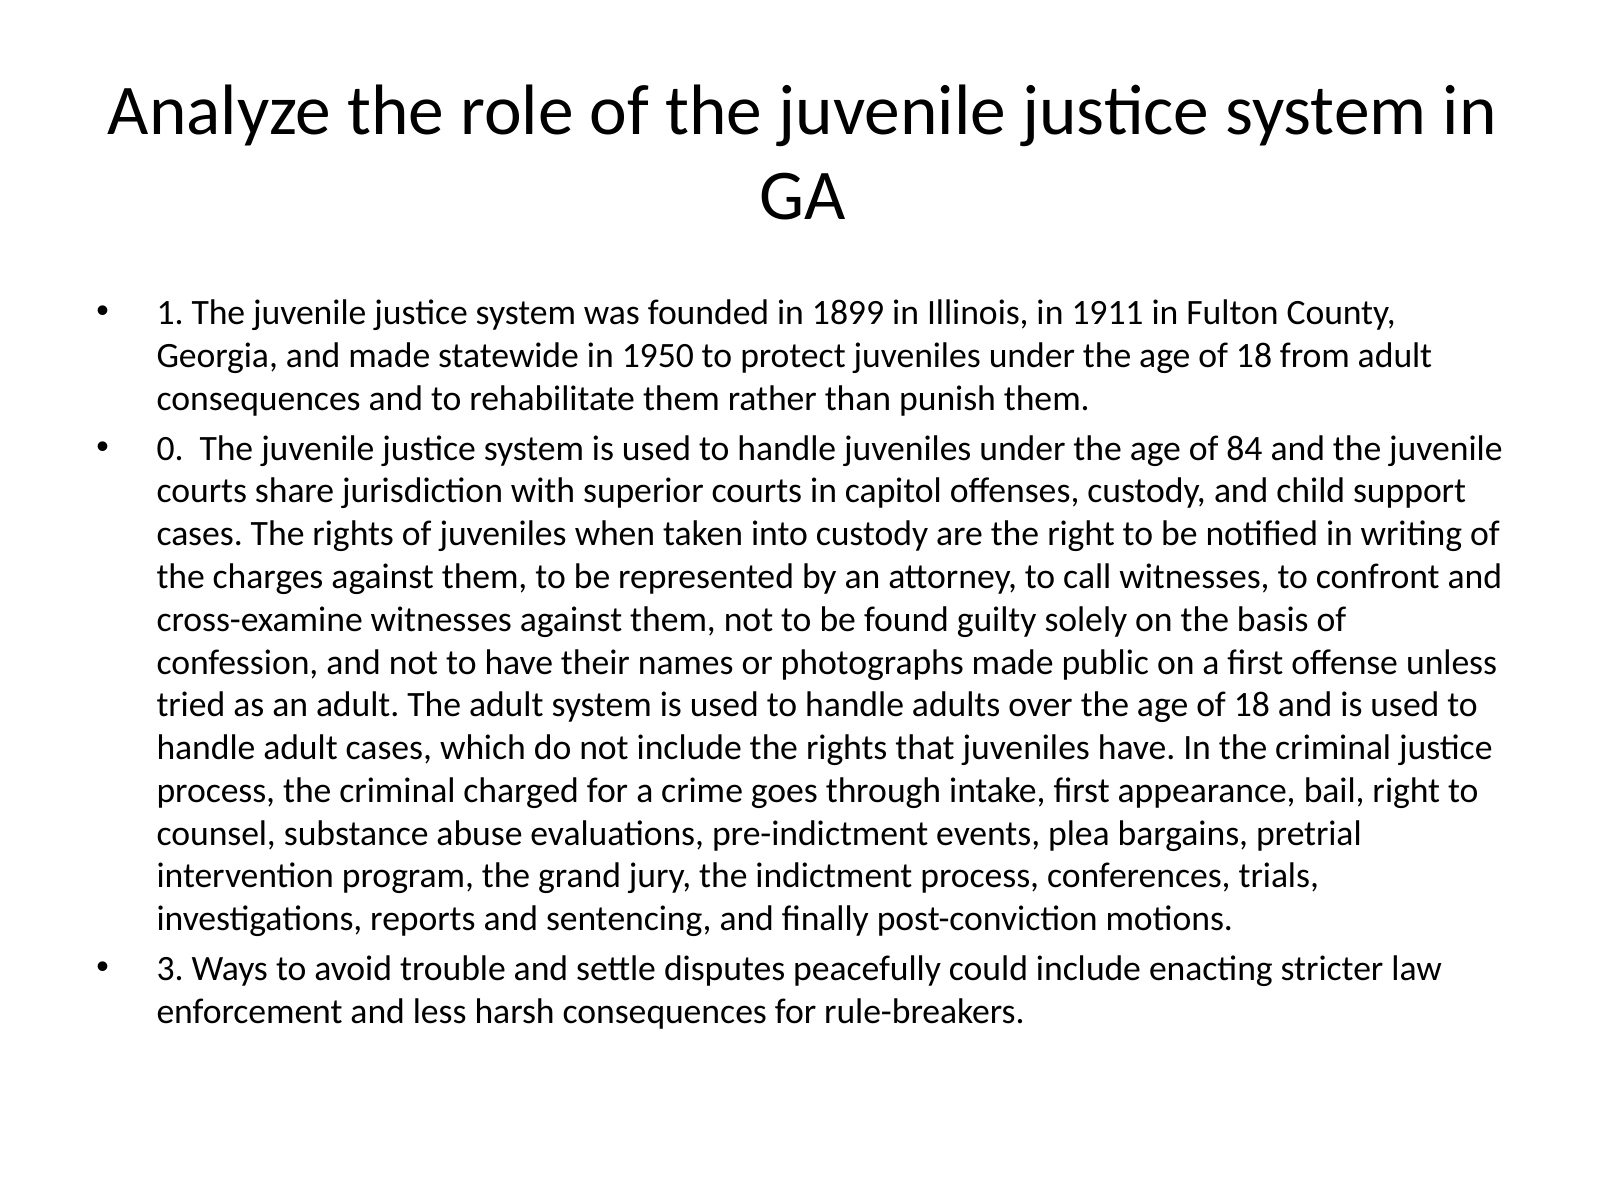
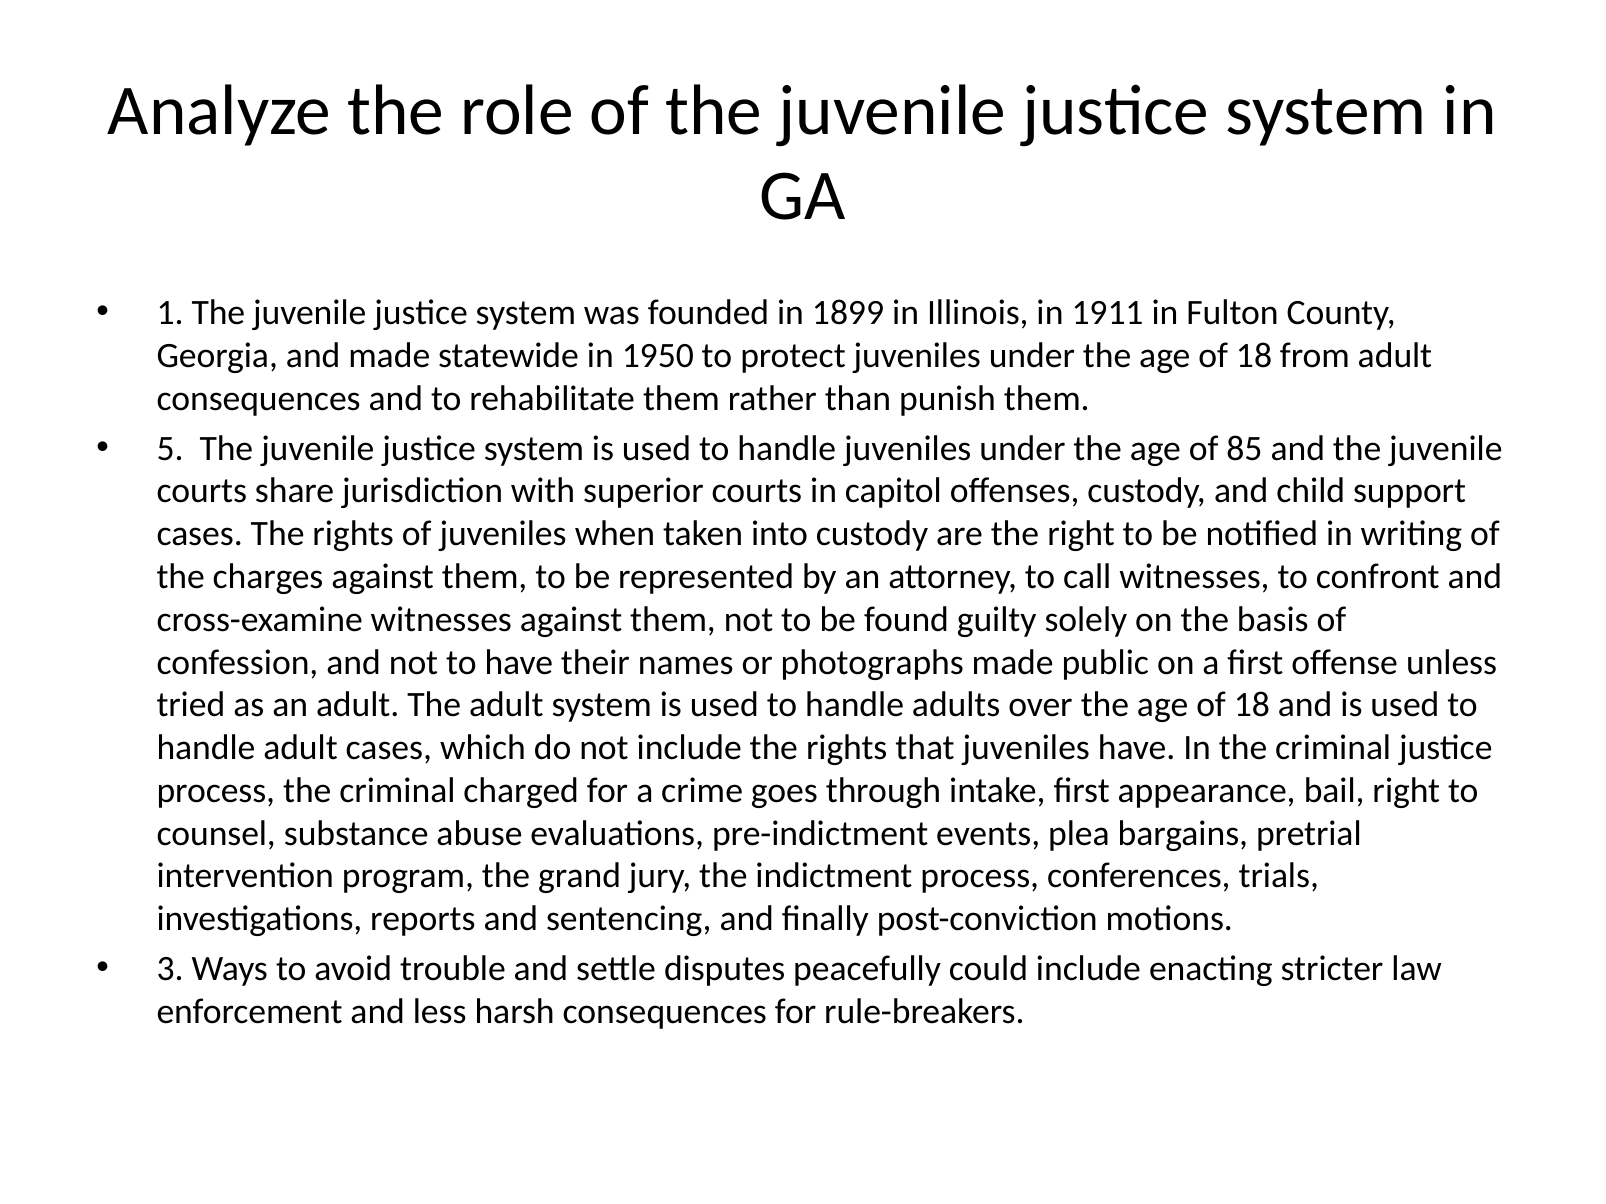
0: 0 -> 5
84: 84 -> 85
